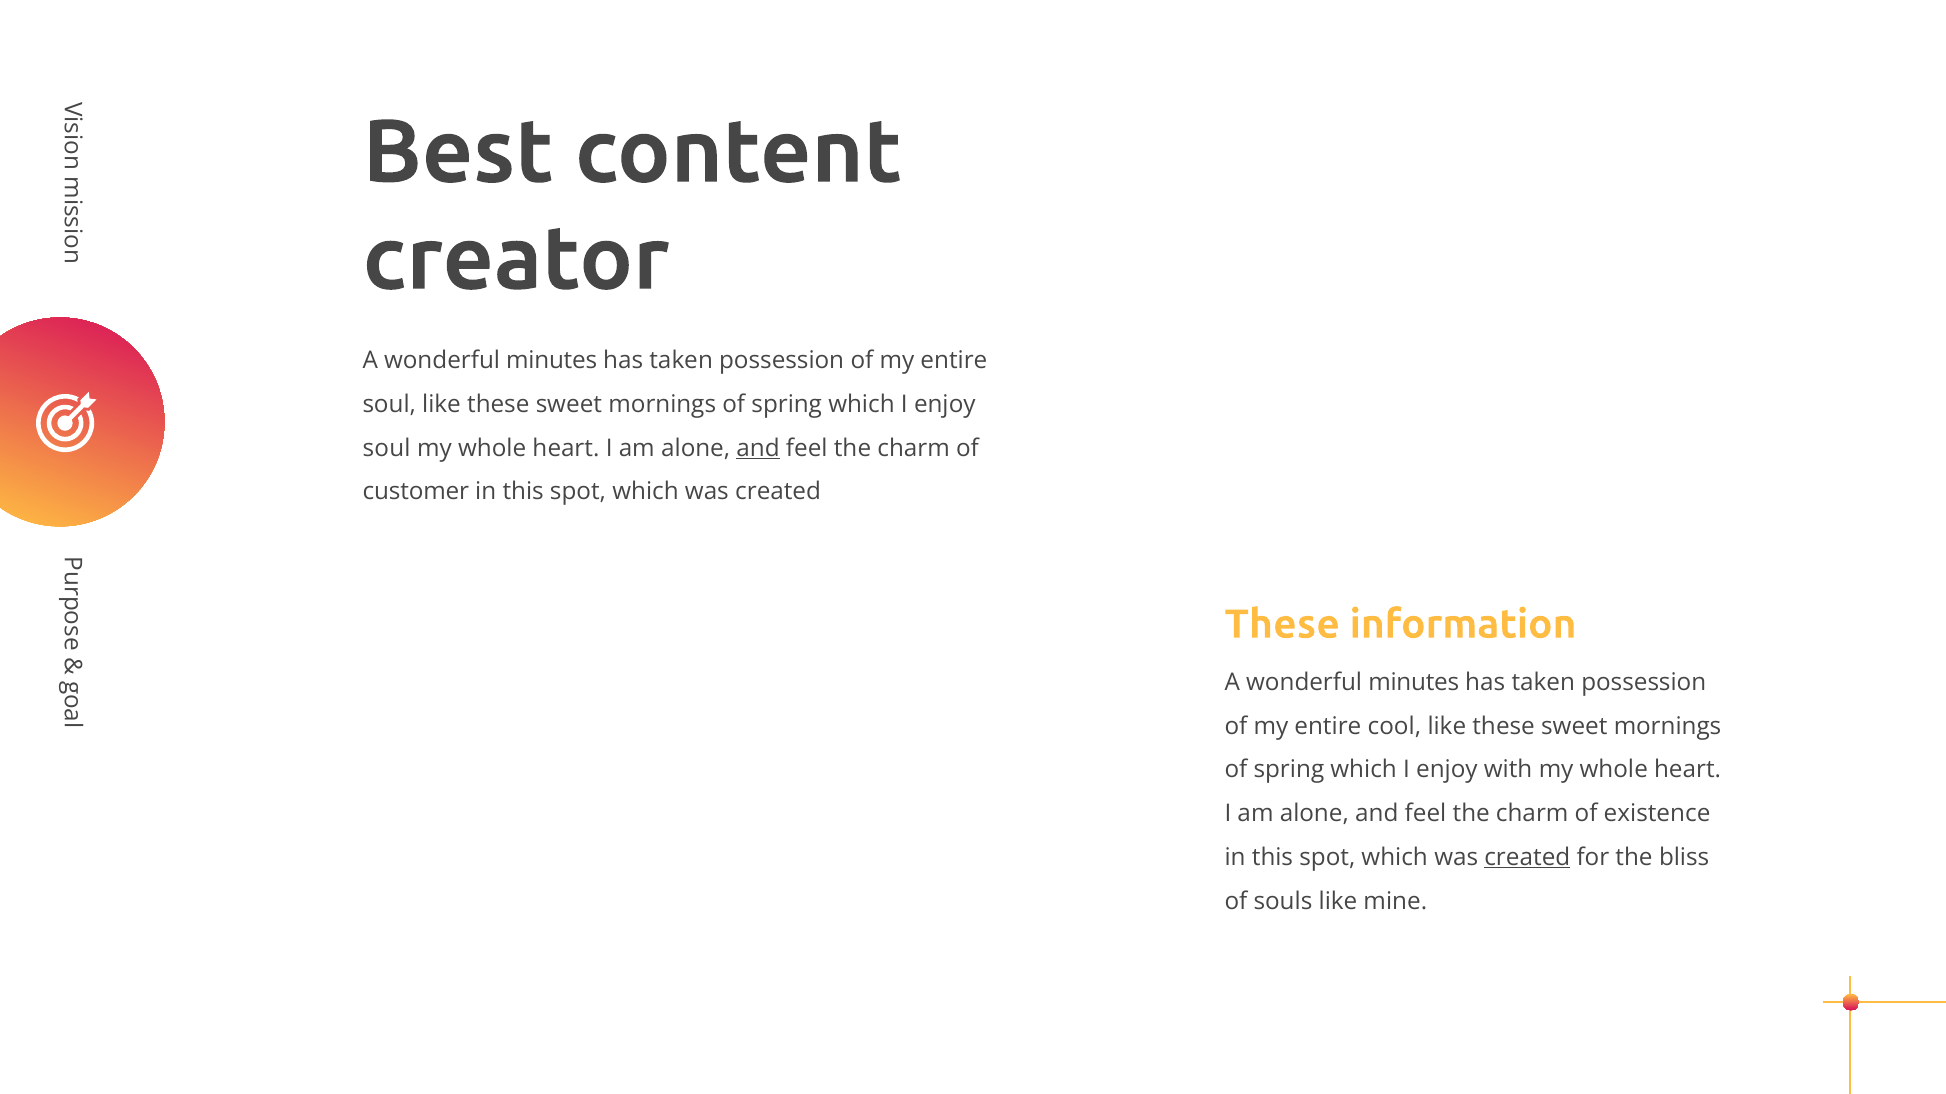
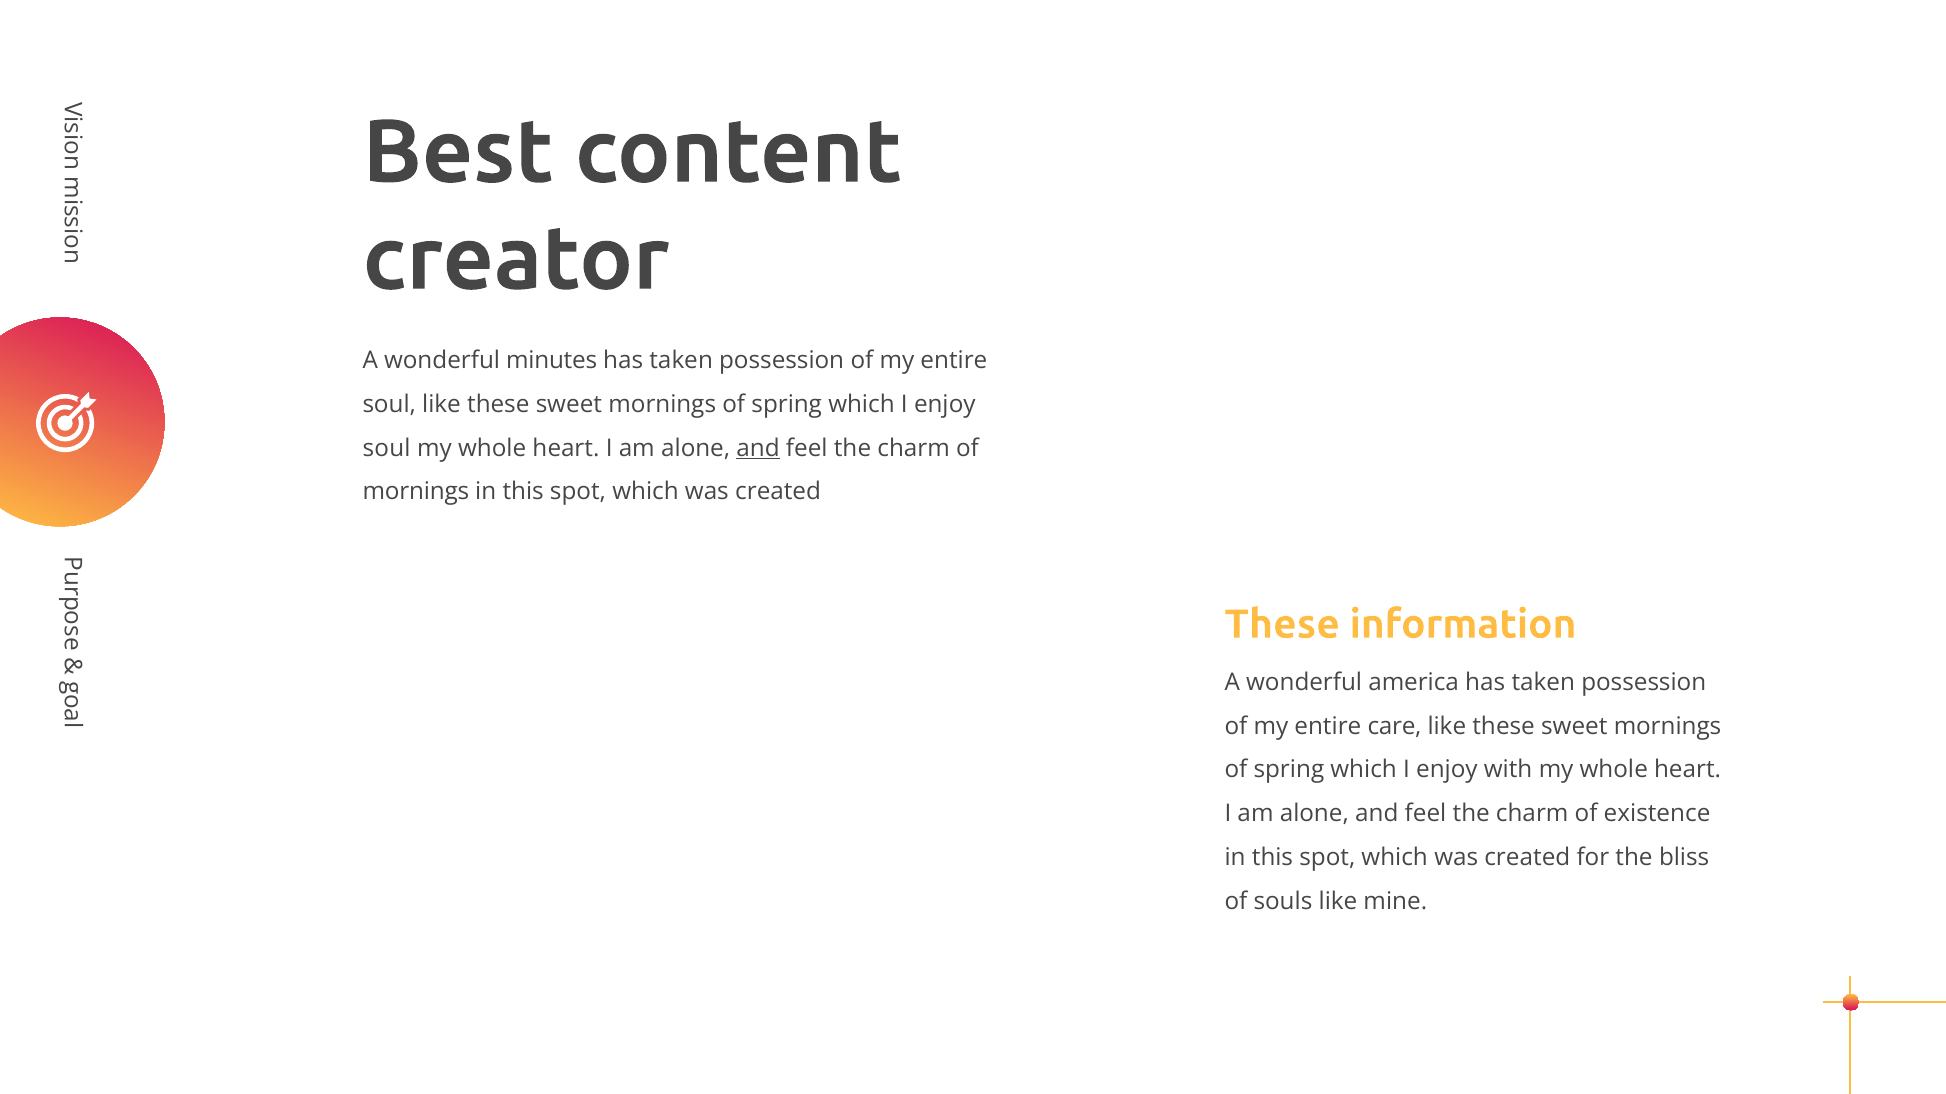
customer at (416, 492): customer -> mornings
minutes at (1414, 683): minutes -> america
cool: cool -> care
created at (1527, 858) underline: present -> none
